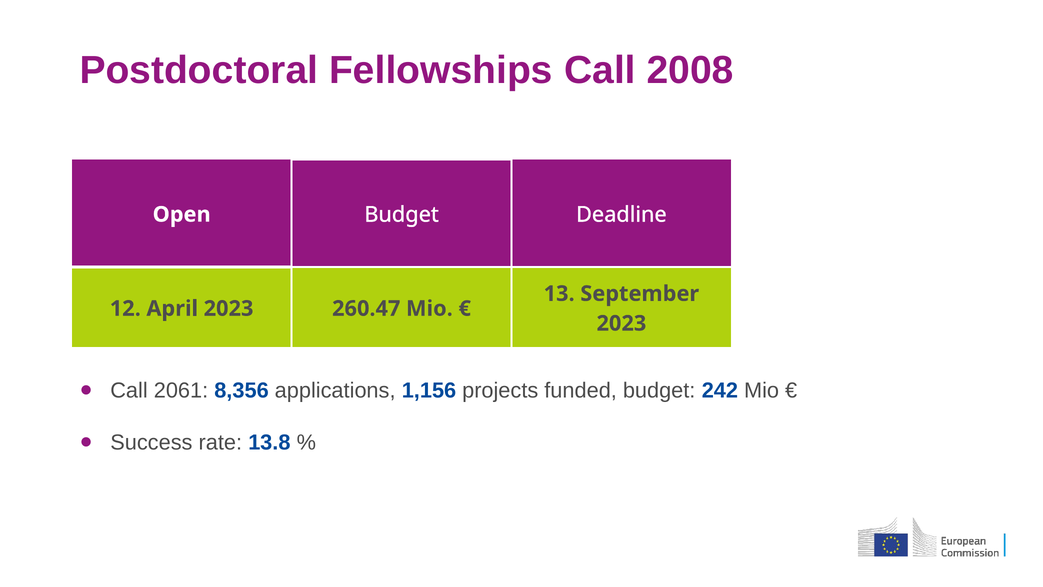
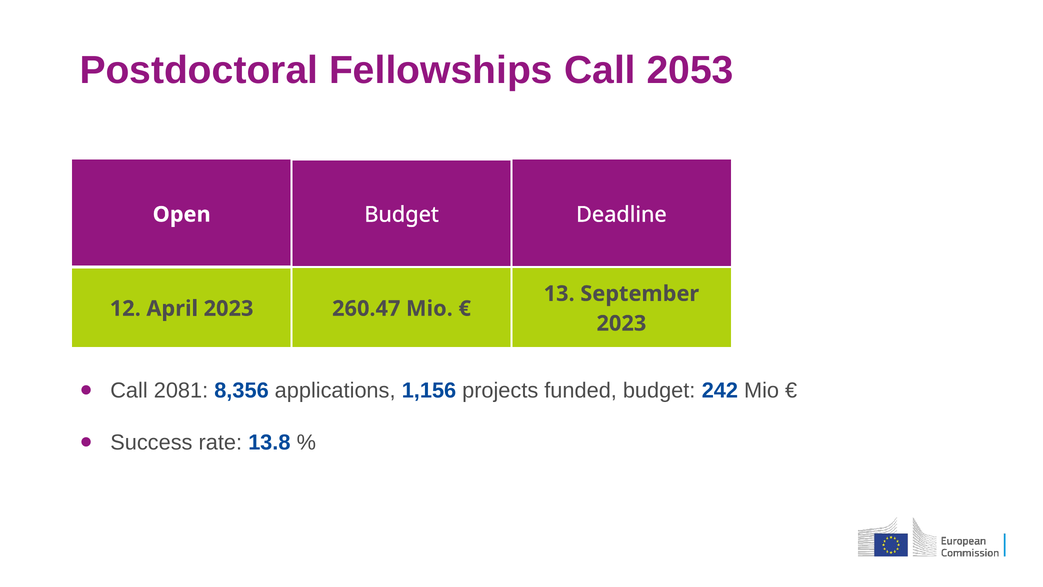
2008: 2008 -> 2053
2061: 2061 -> 2081
